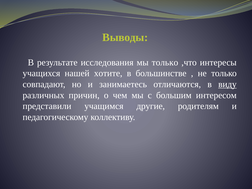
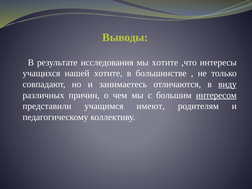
мы только: только -> хотите
интересом underline: none -> present
другие: другие -> имеют
